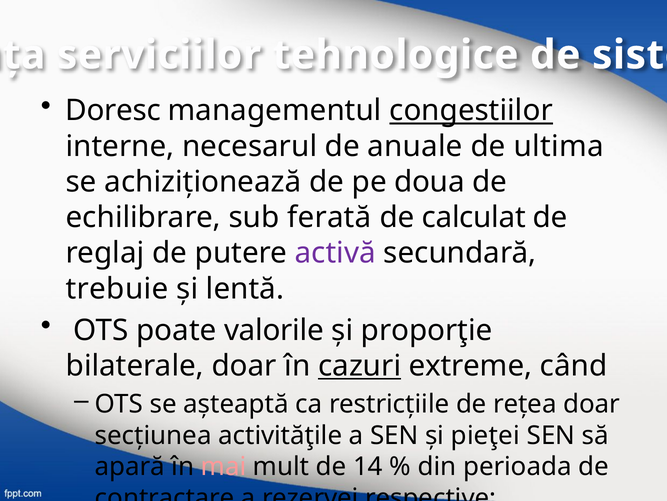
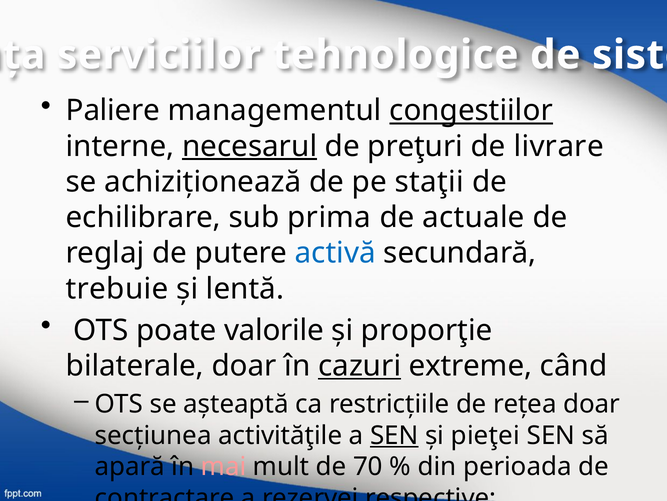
Doresc: Doresc -> Paliere
necesarul underline: none -> present
anuale: anuale -> preţuri
ultima: ultima -> livrare
doua: doua -> staţii
ferată: ferată -> prima
calculat: calculat -> actuale
activă colour: purple -> blue
SEN at (394, 435) underline: none -> present
14: 14 -> 70
